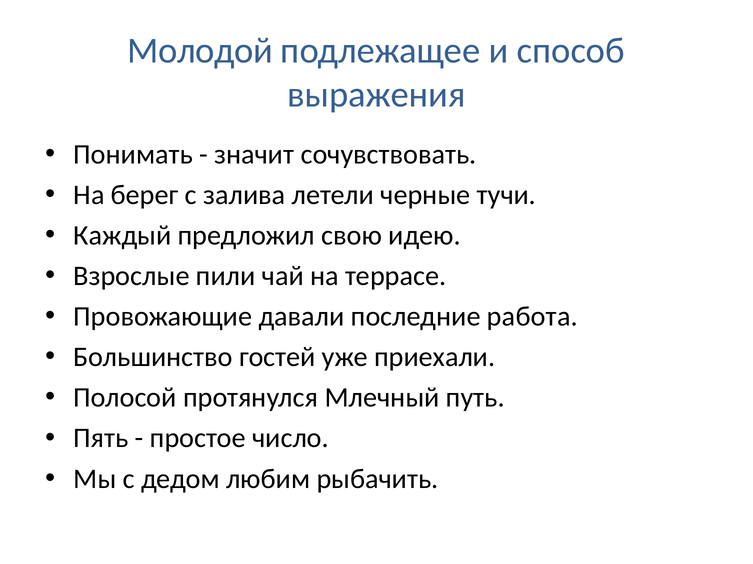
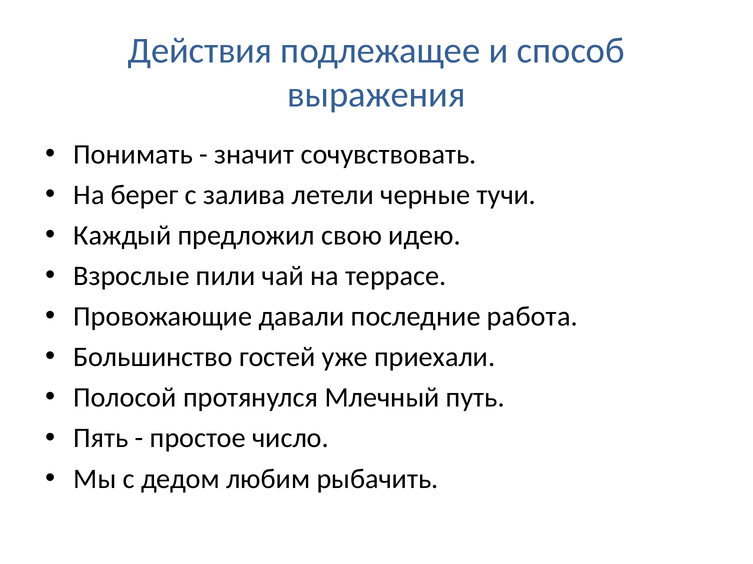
Молодой: Молодой -> Действия
